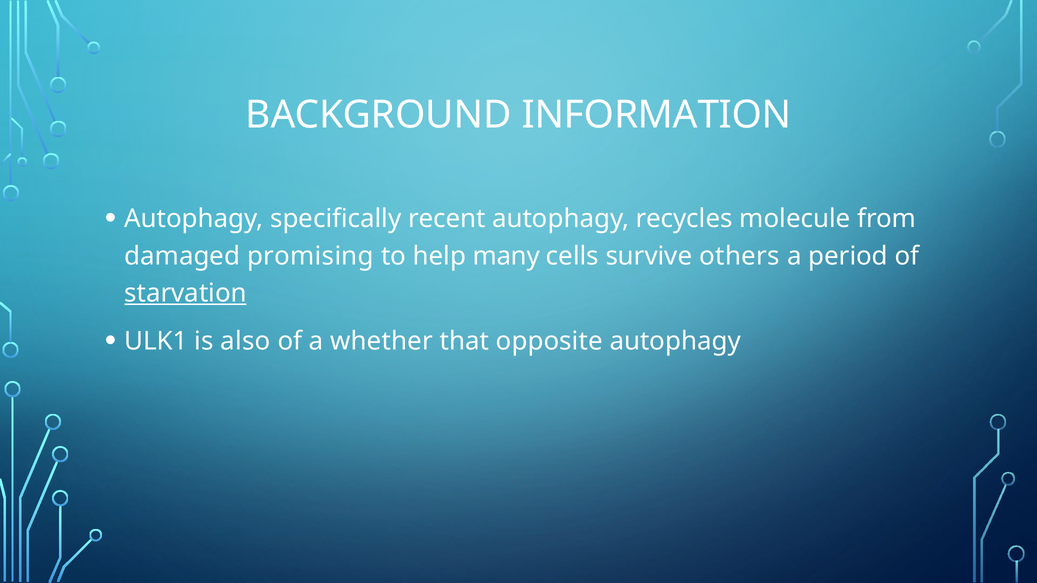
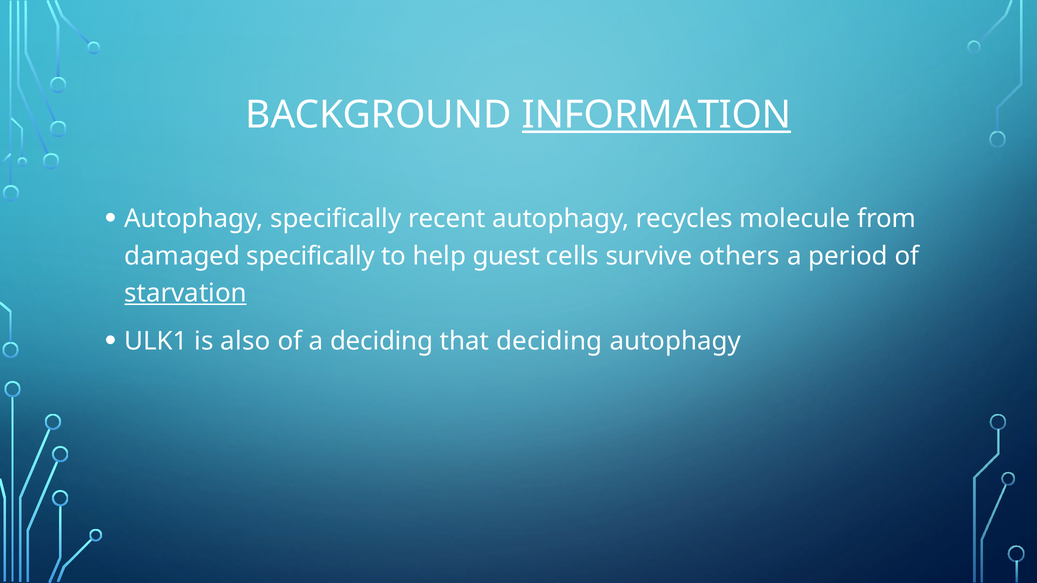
INFORMATION underline: none -> present
damaged promising: promising -> specifically
many: many -> guest
a whether: whether -> deciding
that opposite: opposite -> deciding
